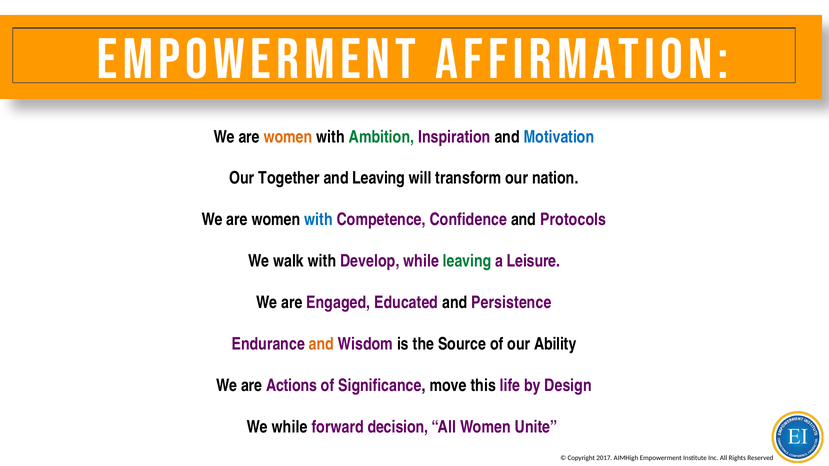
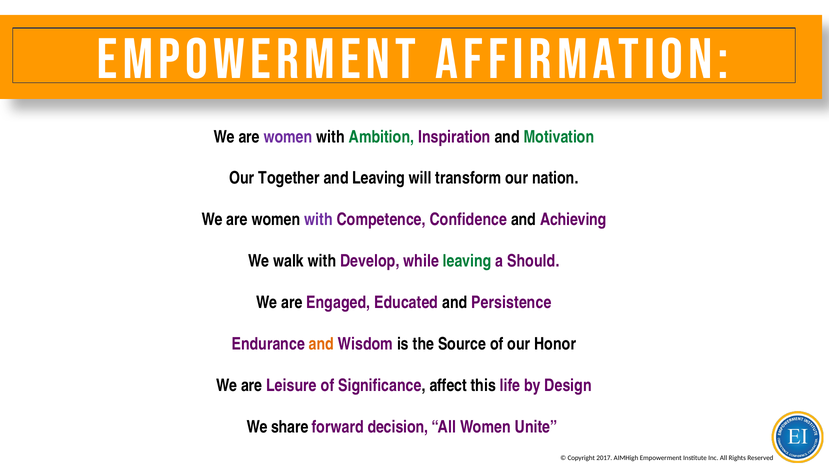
women at (288, 137) colour: orange -> purple
Motivation colour: blue -> green
with at (318, 220) colour: blue -> purple
Protocols: Protocols -> Achieving
Leisure: Leisure -> Should
Ability: Ability -> Honor
Actions: Actions -> Leisure
move: move -> affect
We while: while -> share
